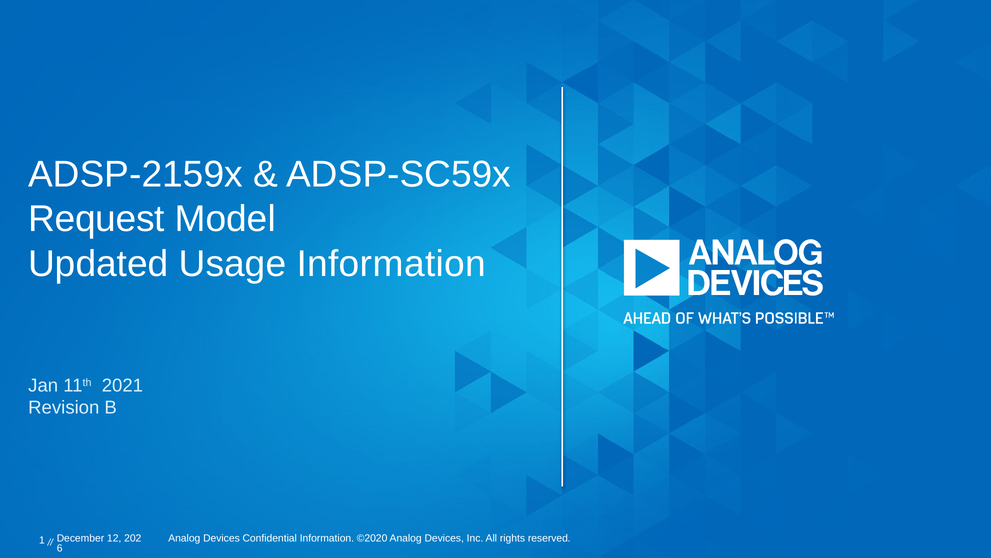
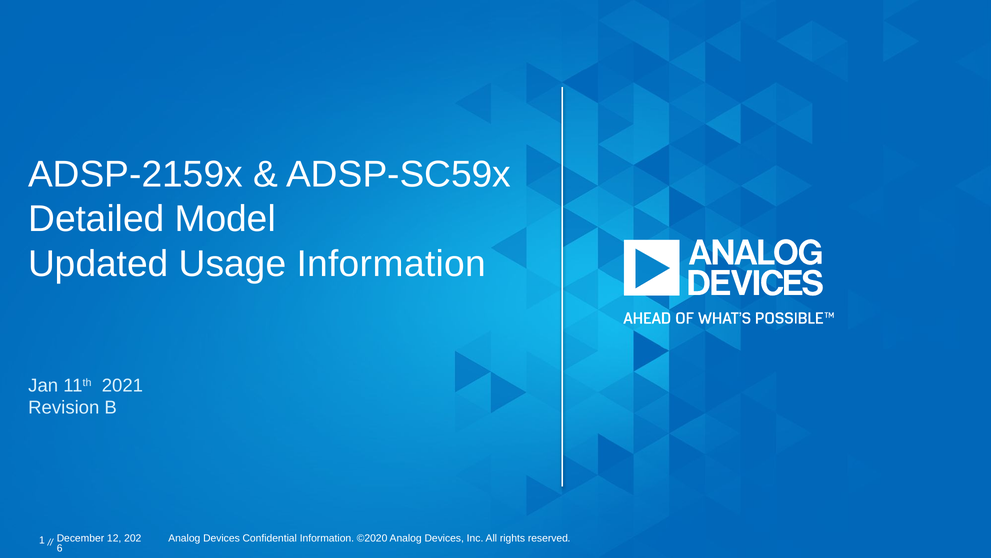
Request: Request -> Detailed
